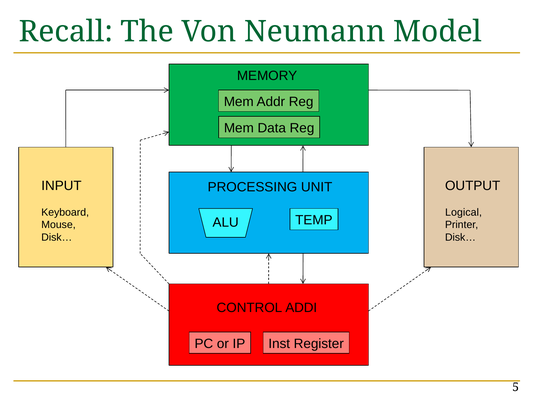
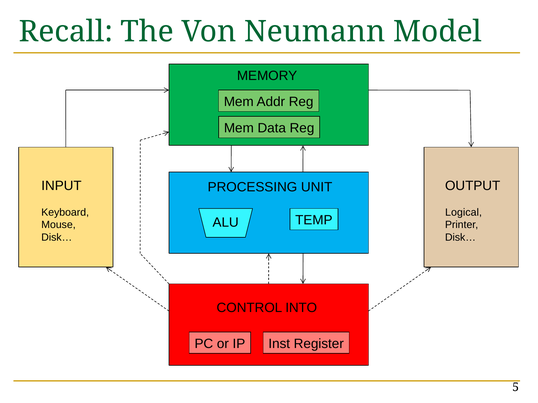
ADDI: ADDI -> INTO
